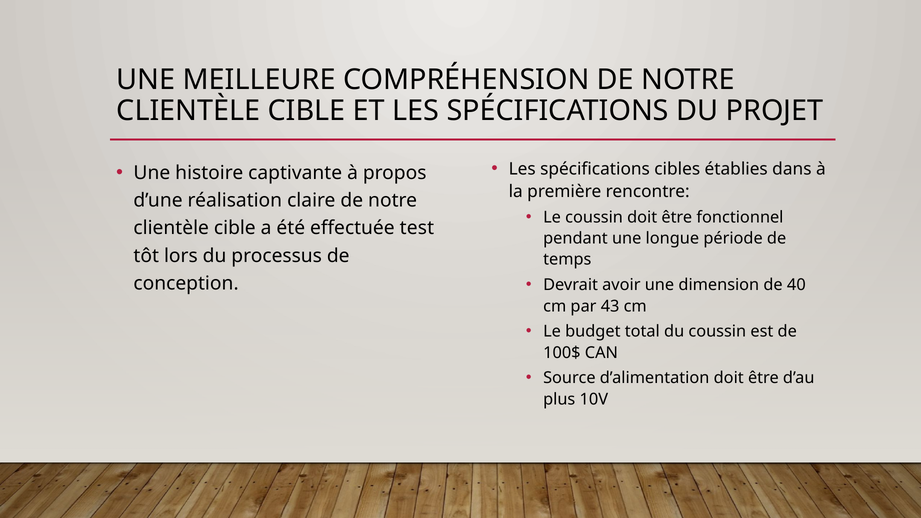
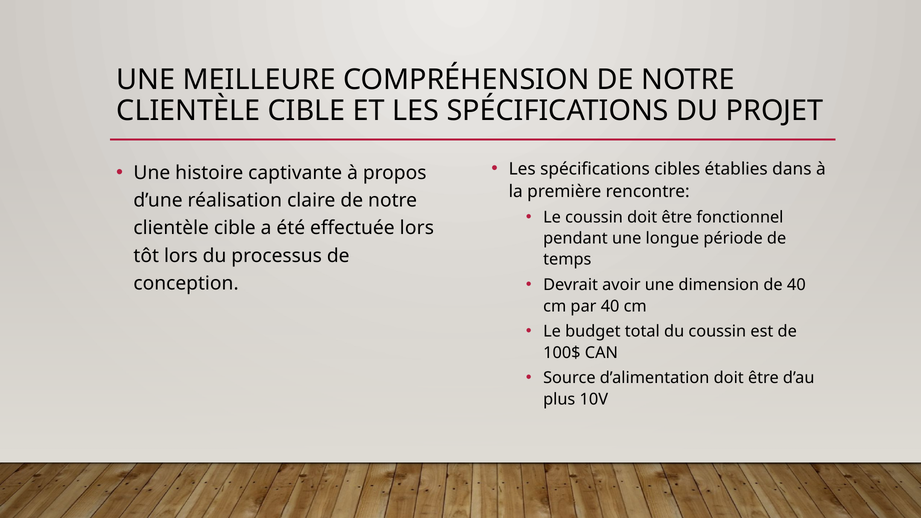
effectuée test: test -> lors
par 43: 43 -> 40
